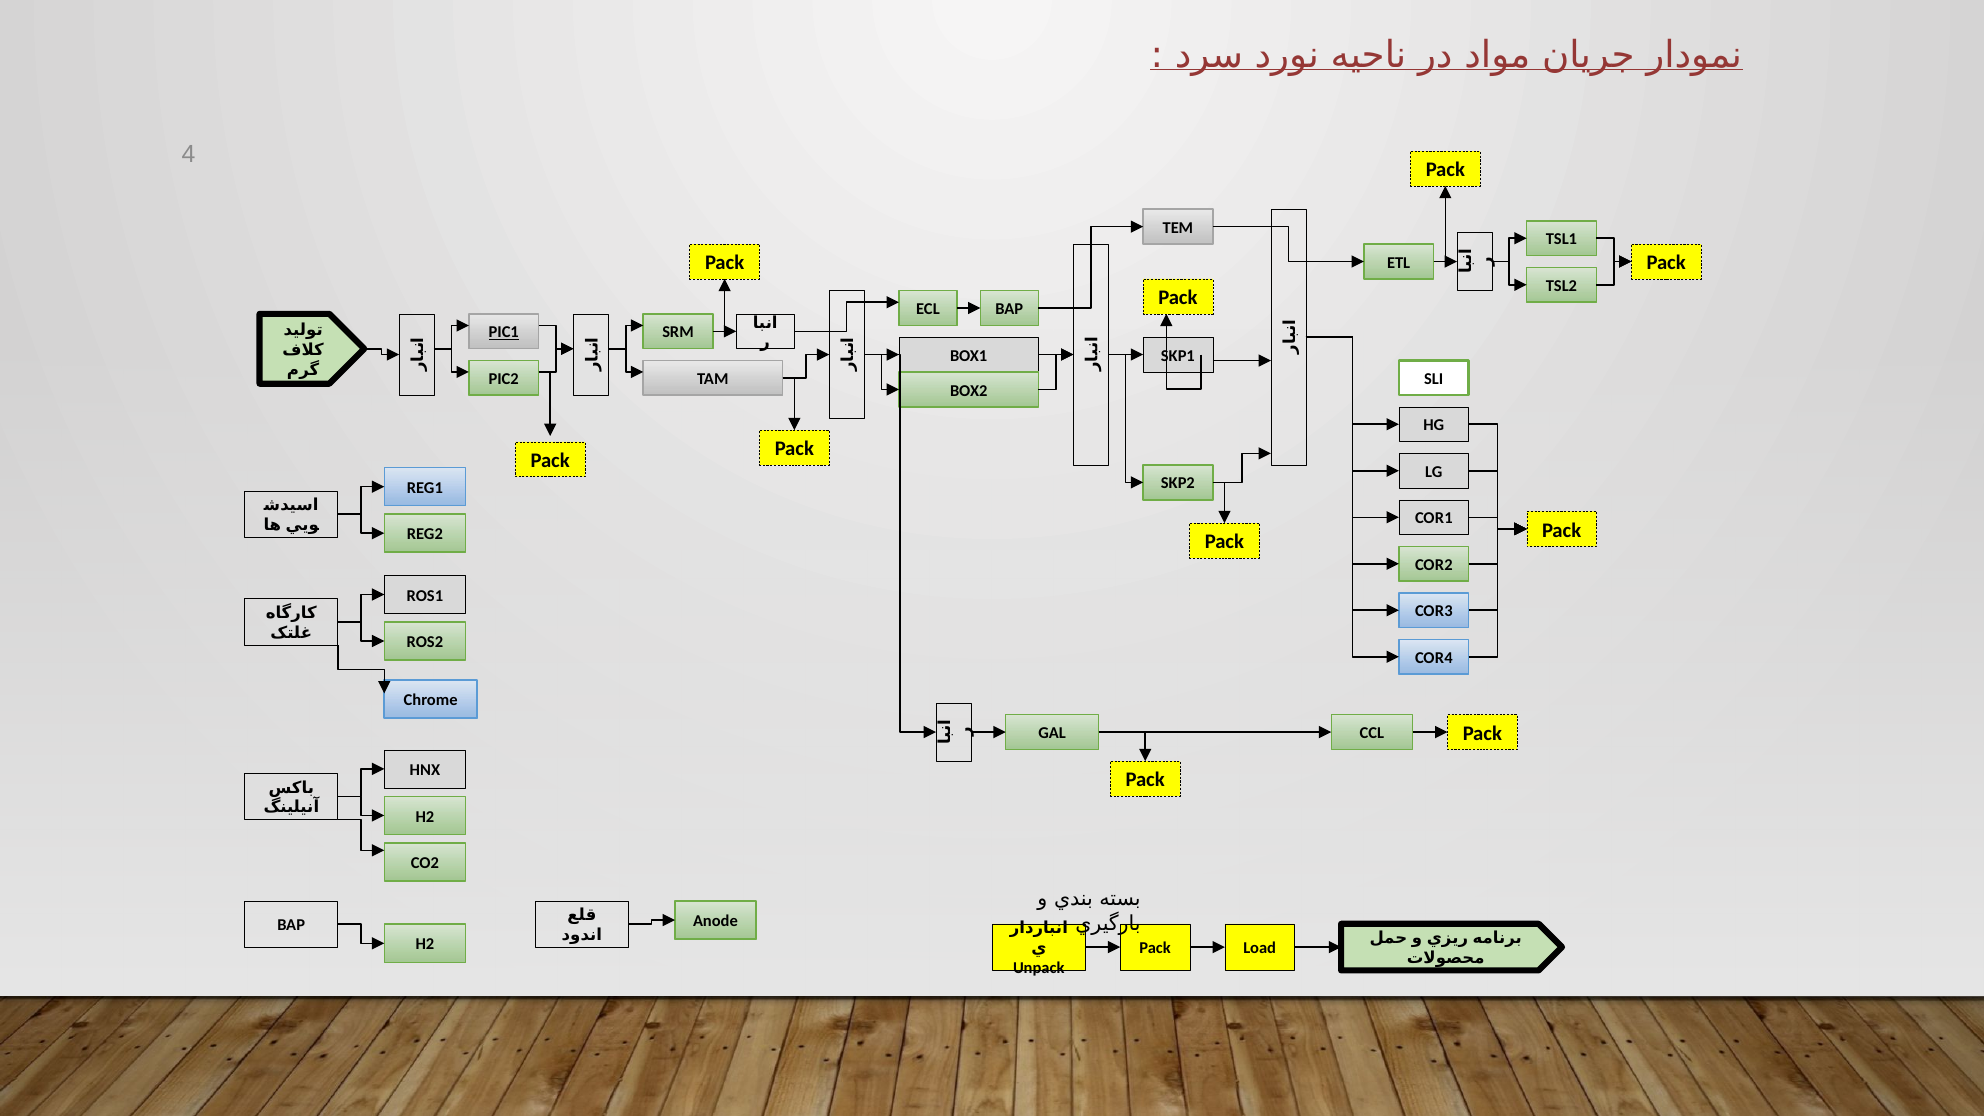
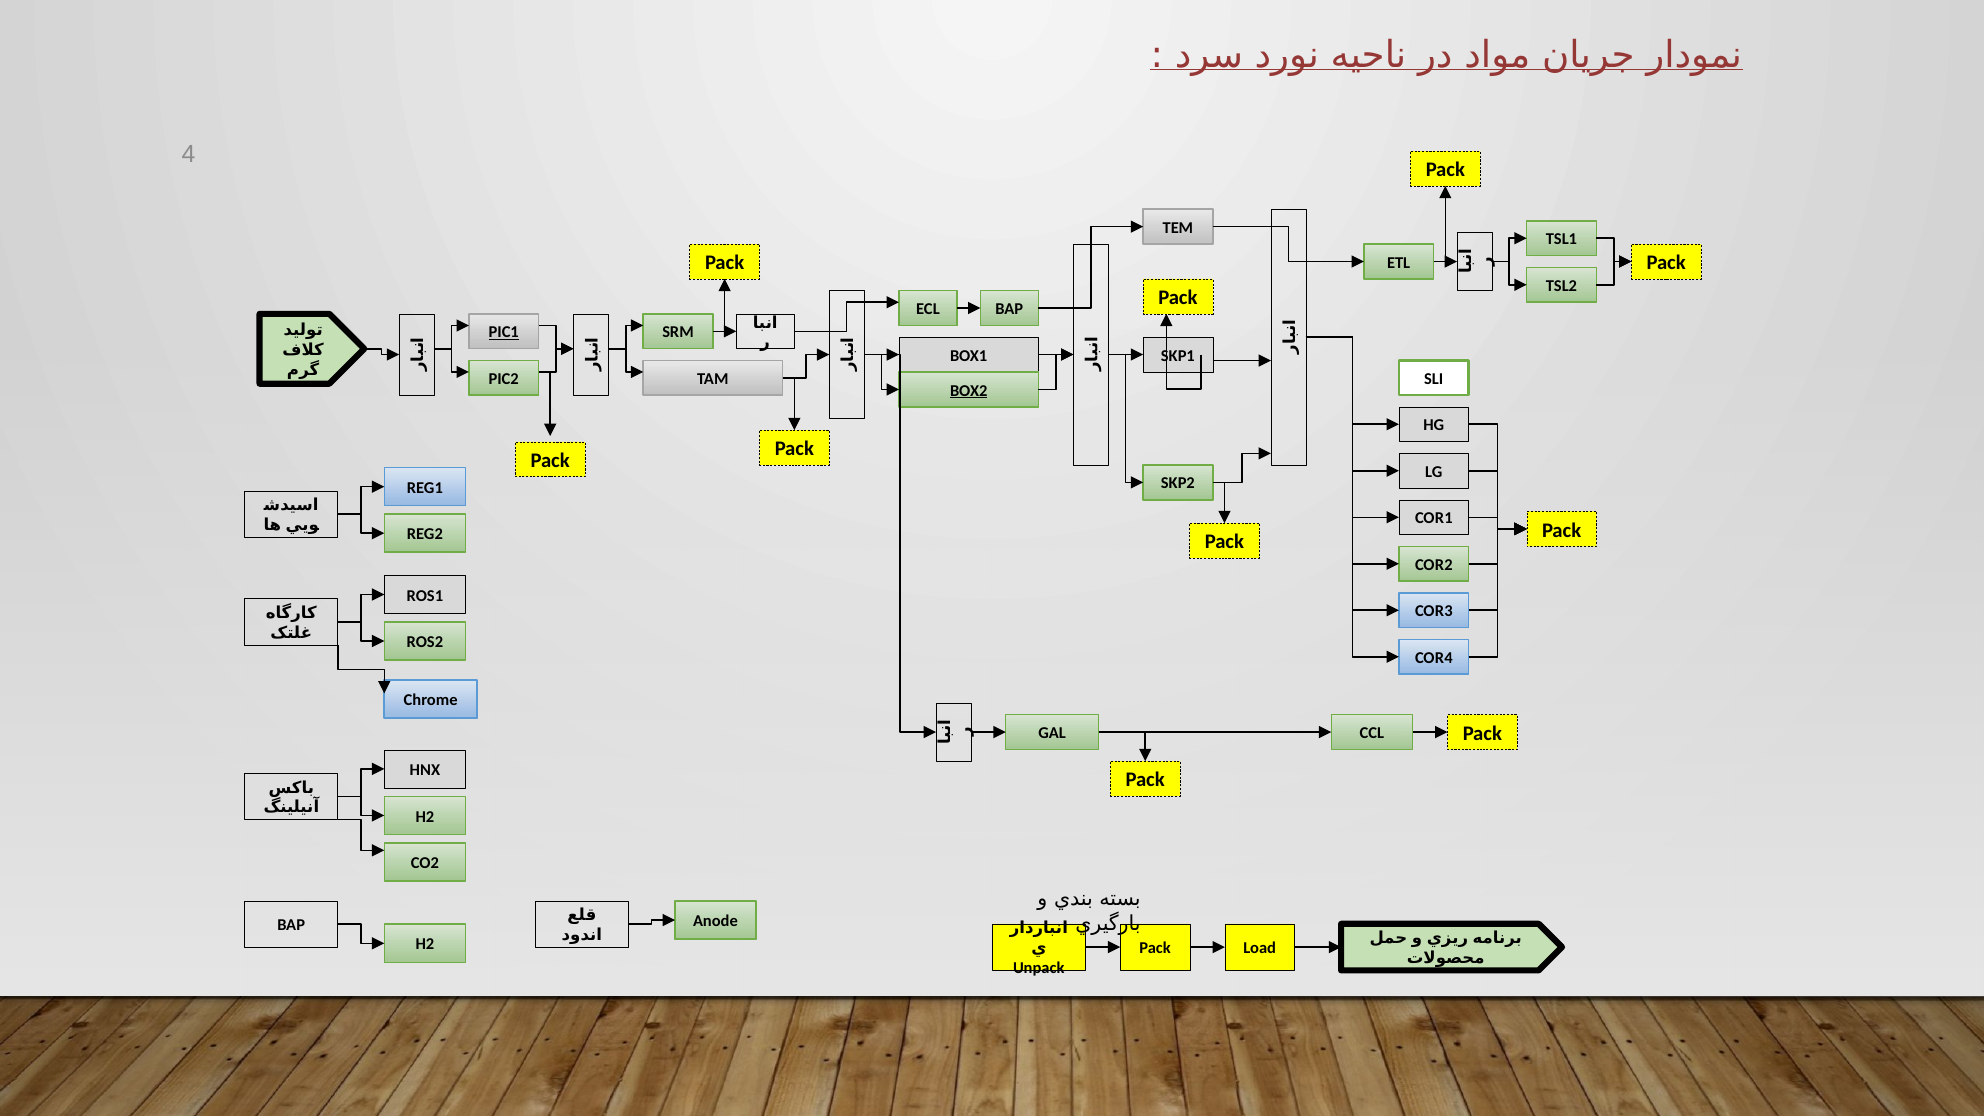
BOX2 underline: none -> present
